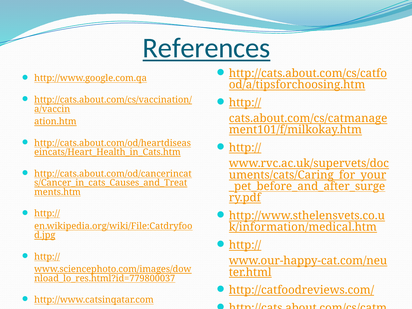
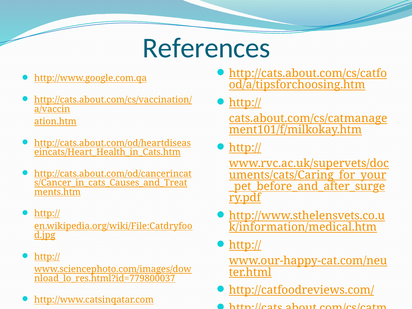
References underline: present -> none
